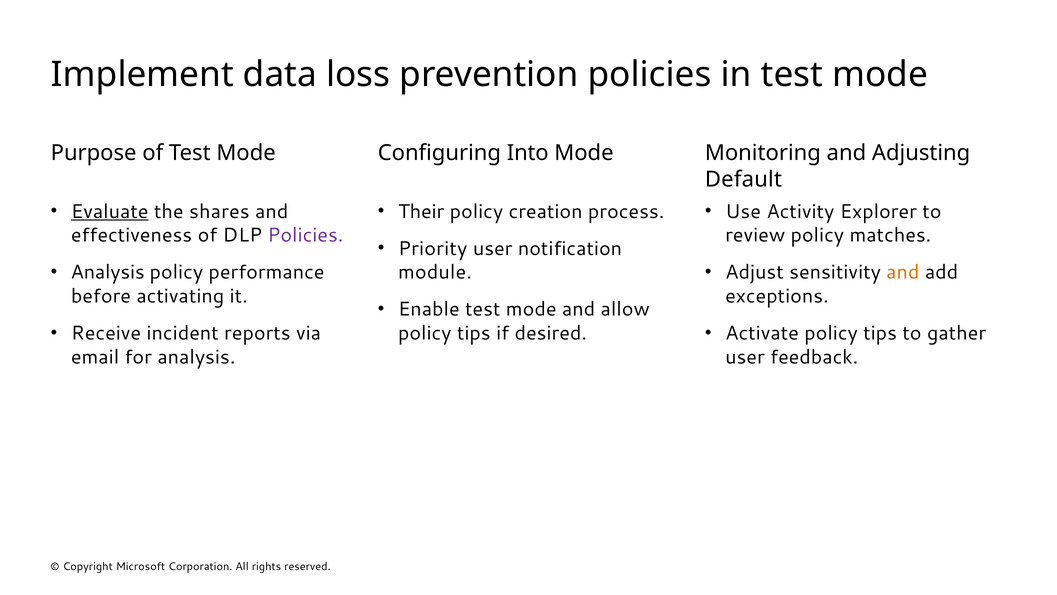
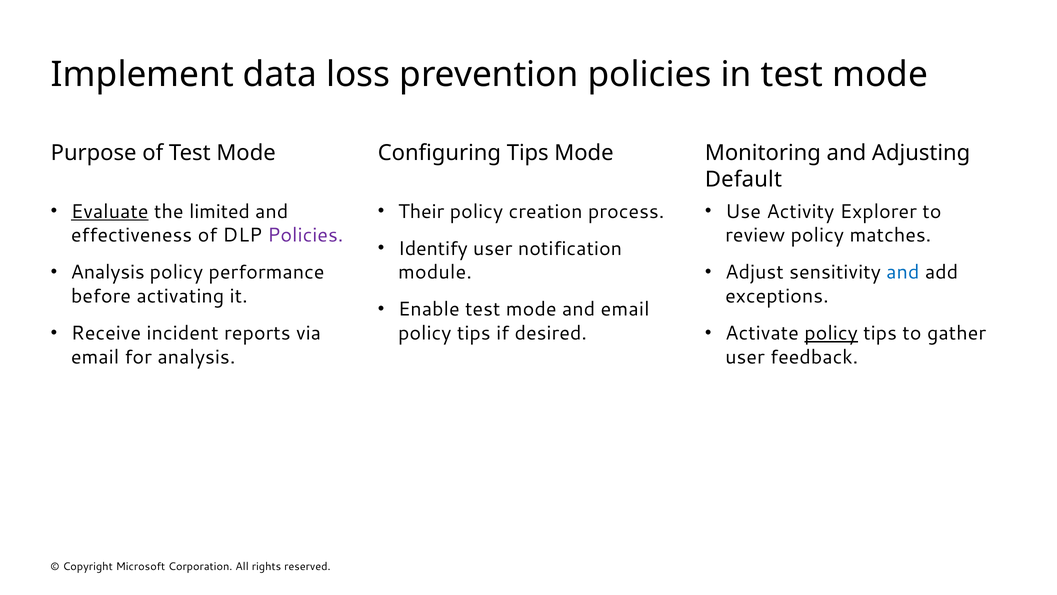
Configuring Into: Into -> Tips
shares: shares -> limited
Priority: Priority -> Identify
and at (903, 272) colour: orange -> blue
and allow: allow -> email
policy at (831, 333) underline: none -> present
